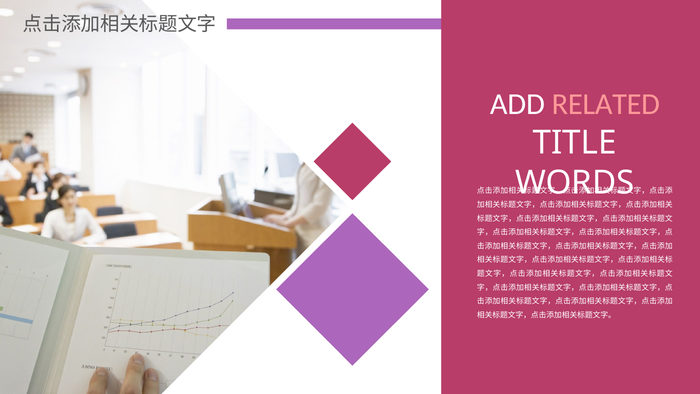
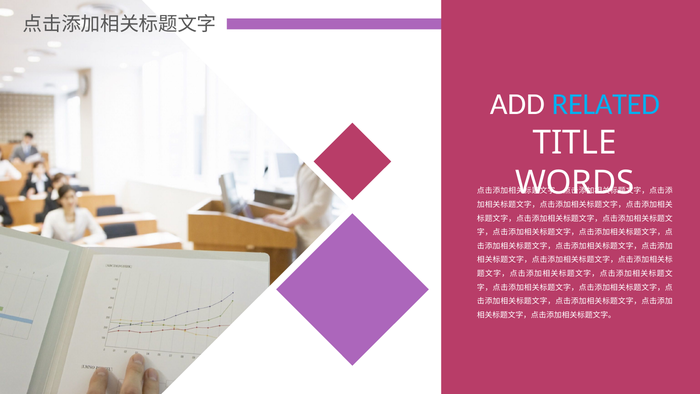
RELATED colour: pink -> light blue
